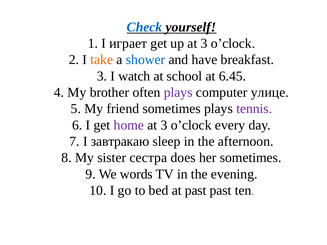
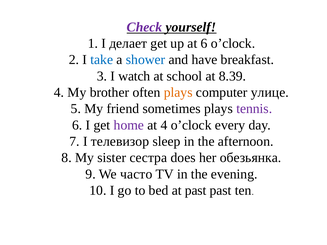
Check colour: blue -> purple
играет: играет -> делает
up at 3: 3 -> 6
take colour: orange -> blue
6.45: 6.45 -> 8.39
plays at (178, 92) colour: purple -> orange
3 at (164, 125): 3 -> 4
завтракаю: завтракаю -> телевизор
her sometimes: sometimes -> обезьянка
words: words -> часто
